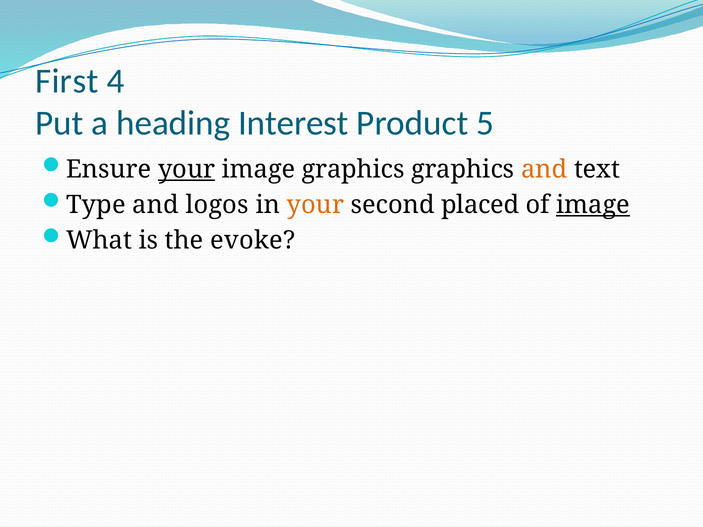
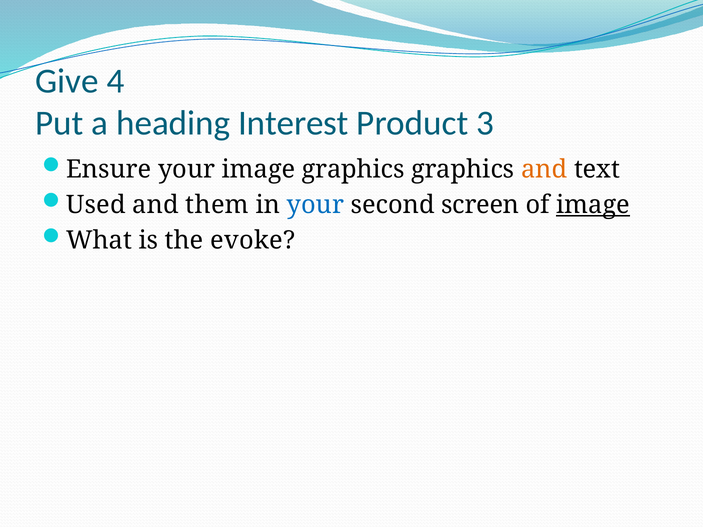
First: First -> Give
5: 5 -> 3
your at (187, 169) underline: present -> none
Type: Type -> Used
logos: logos -> them
your at (315, 205) colour: orange -> blue
placed: placed -> screen
